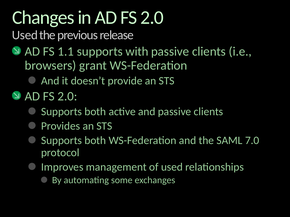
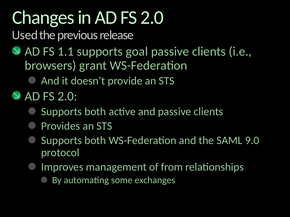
with: with -> goal
7.0: 7.0 -> 9.0
of used: used -> from
